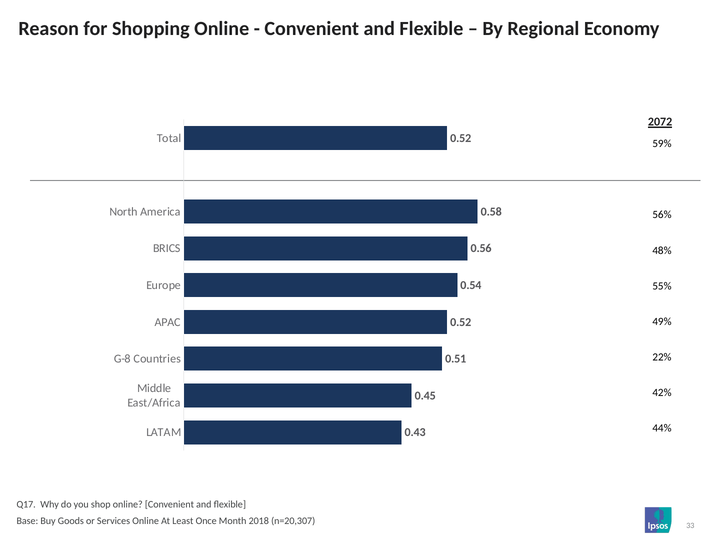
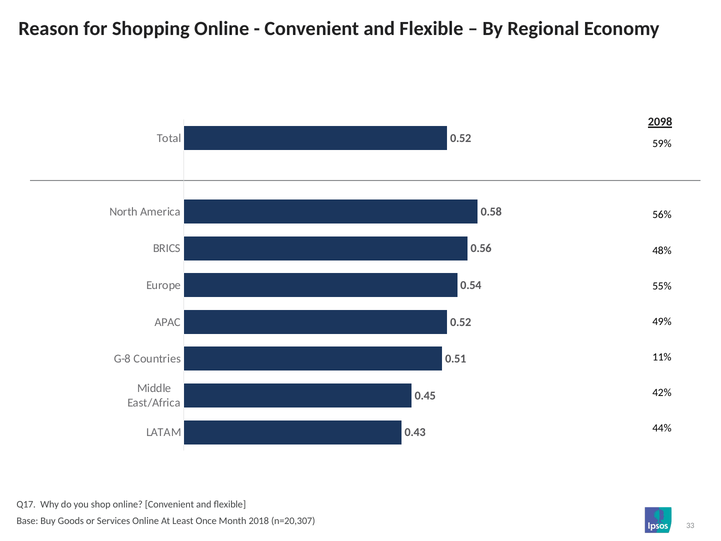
2072: 2072 -> 2098
22%: 22% -> 11%
